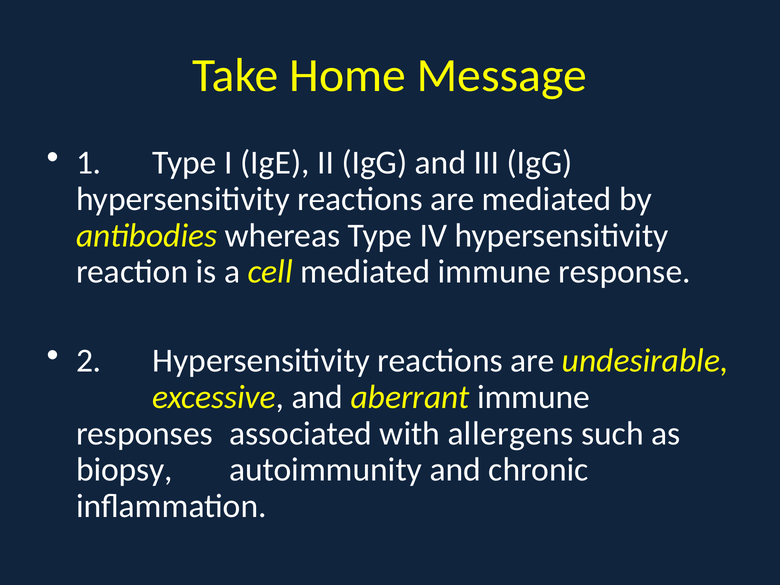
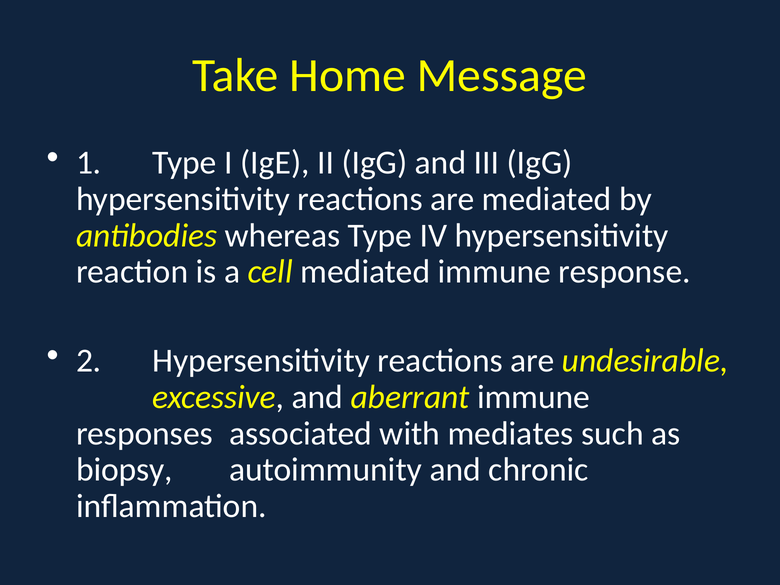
allergens: allergens -> mediates
